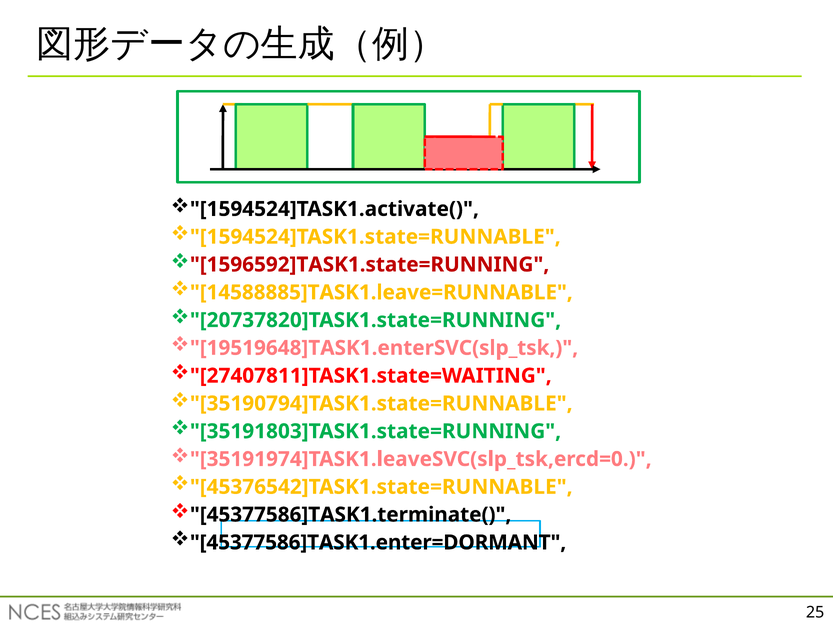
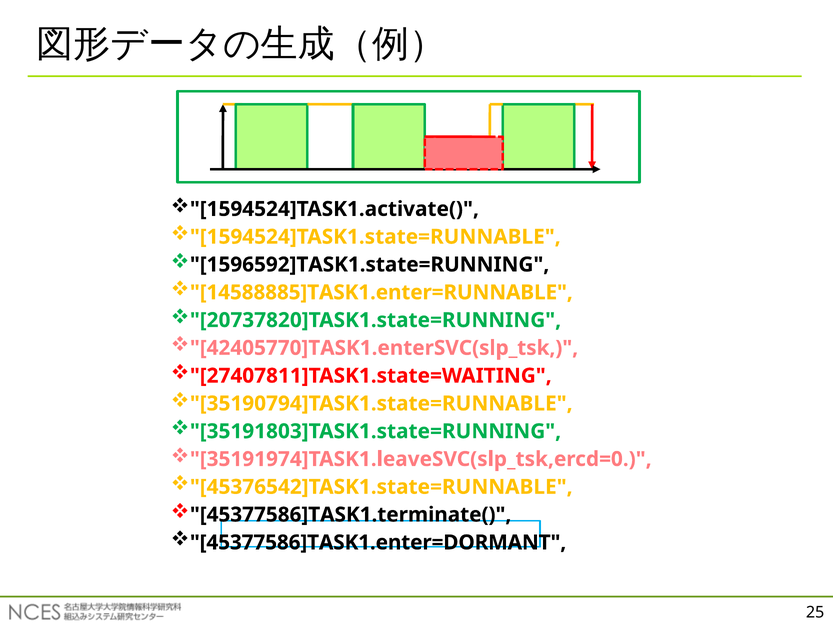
1596592]TASK1.state=RUNNING colour: red -> black
14588885]TASK1.leave=RUNNABLE: 14588885]TASK1.leave=RUNNABLE -> 14588885]TASK1.enter=RUNNABLE
19519648]TASK1.enterSVC(slp_tsk: 19519648]TASK1.enterSVC(slp_tsk -> 42405770]TASK1.enterSVC(slp_tsk
